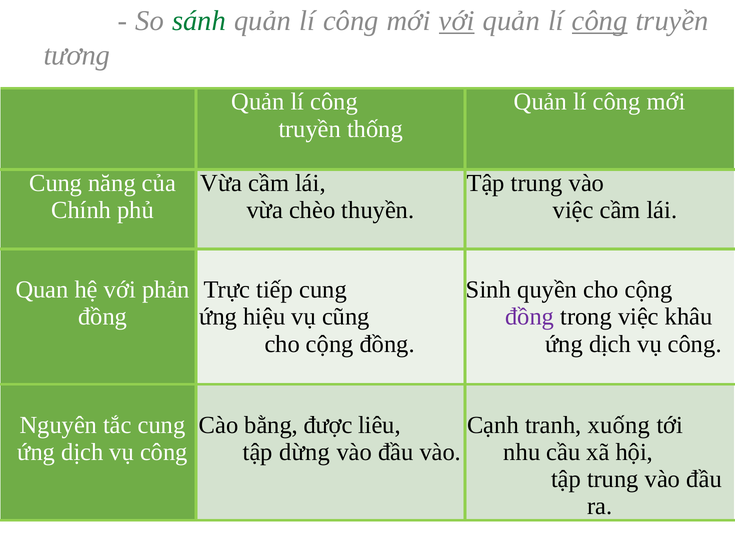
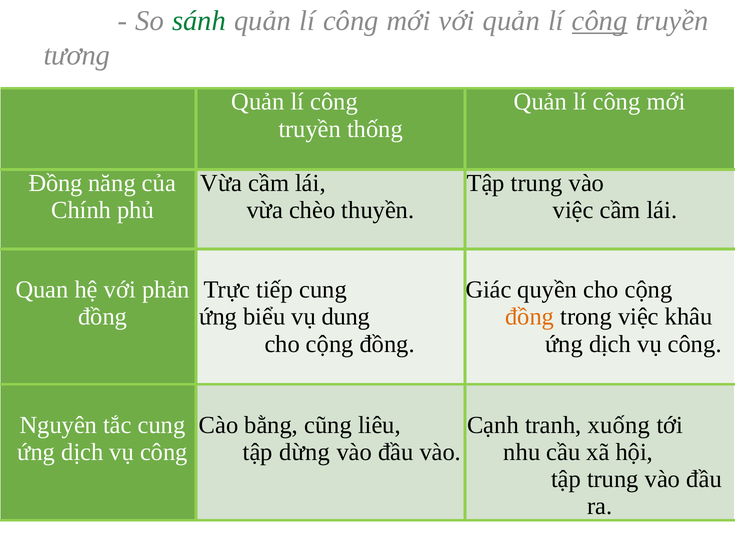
với at (457, 21) underline: present -> none
Cung at (56, 183): Cung -> Đồng
Sinh: Sinh -> Giác
hiệu: hiệu -> biểu
cũng: cũng -> dung
đồng at (530, 317) colour: purple -> orange
được: được -> cũng
